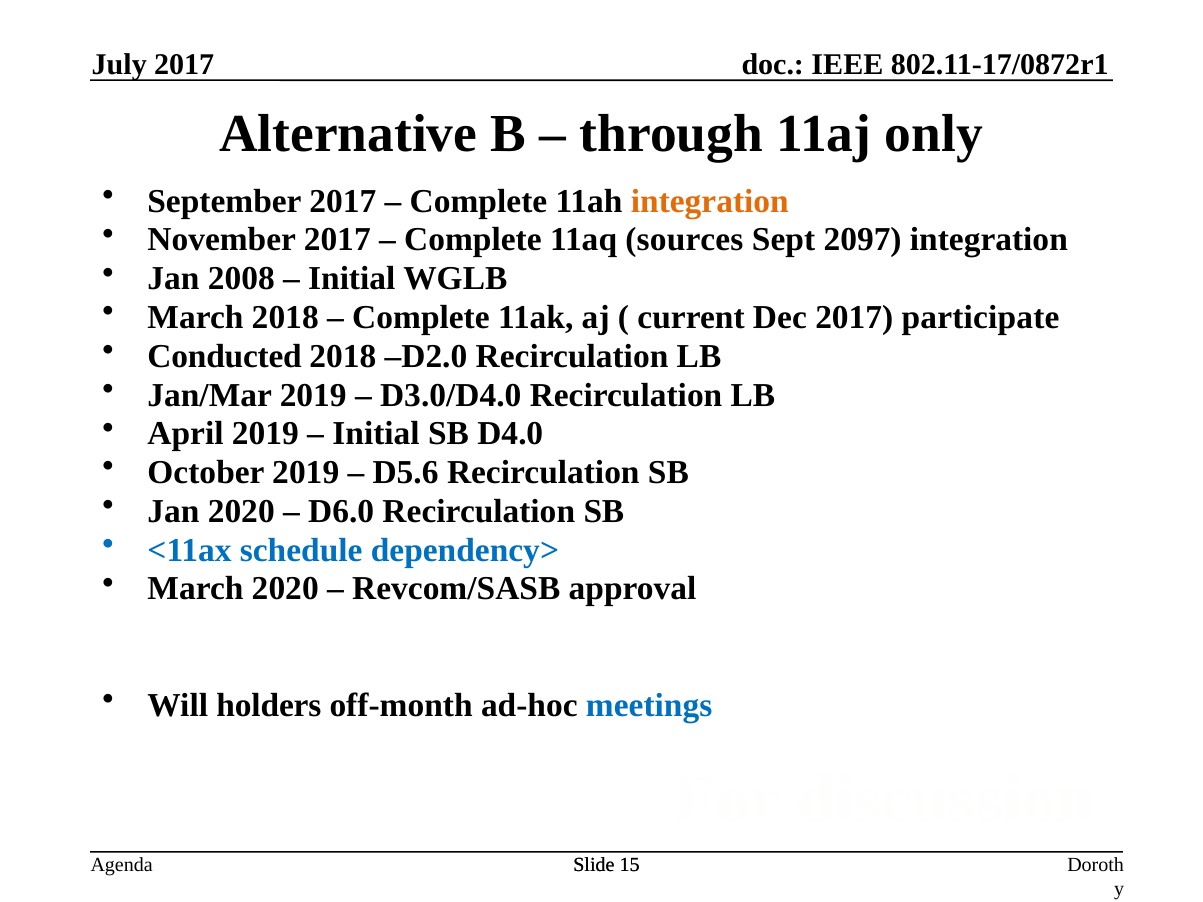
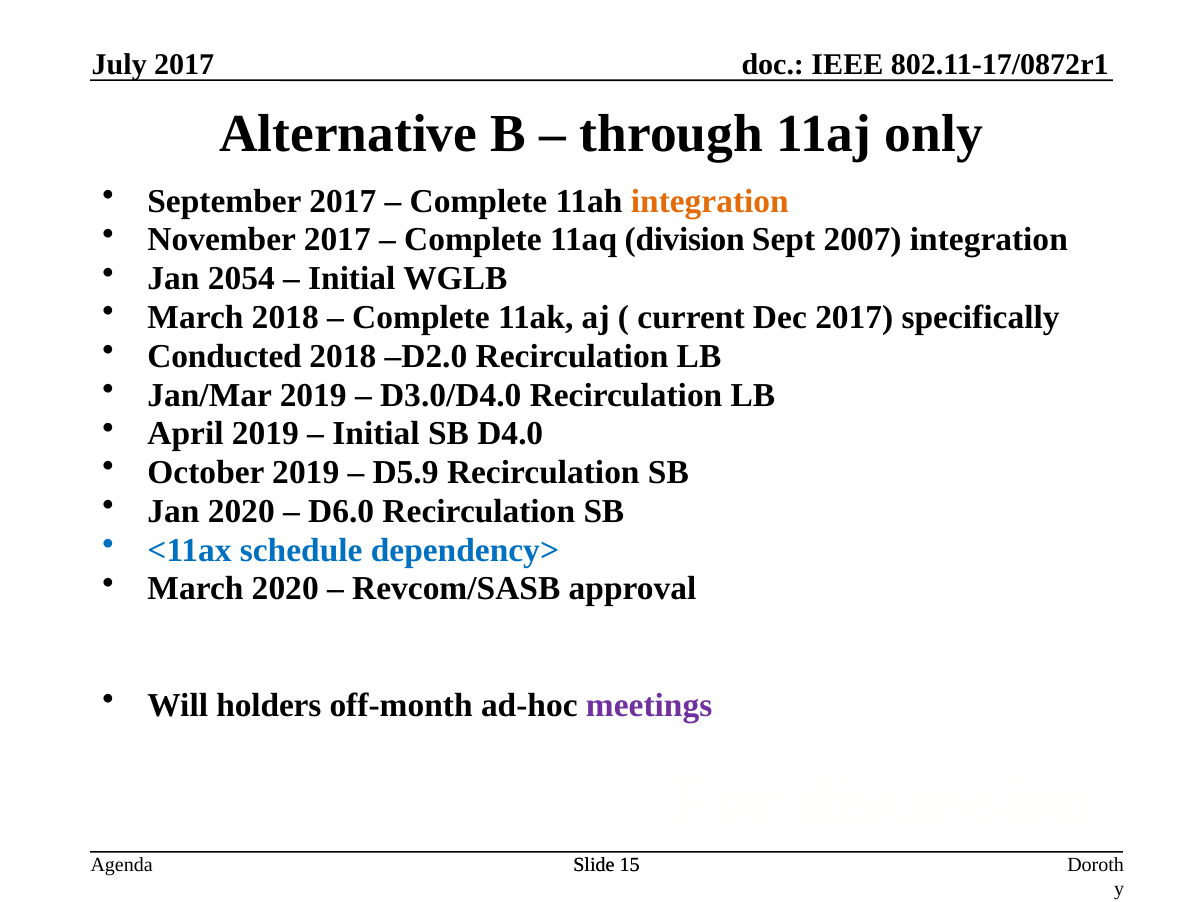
sources: sources -> division
2097: 2097 -> 2007
2008: 2008 -> 2054
participate: participate -> specifically
D5.6: D5.6 -> D5.9
meetings colour: blue -> purple
